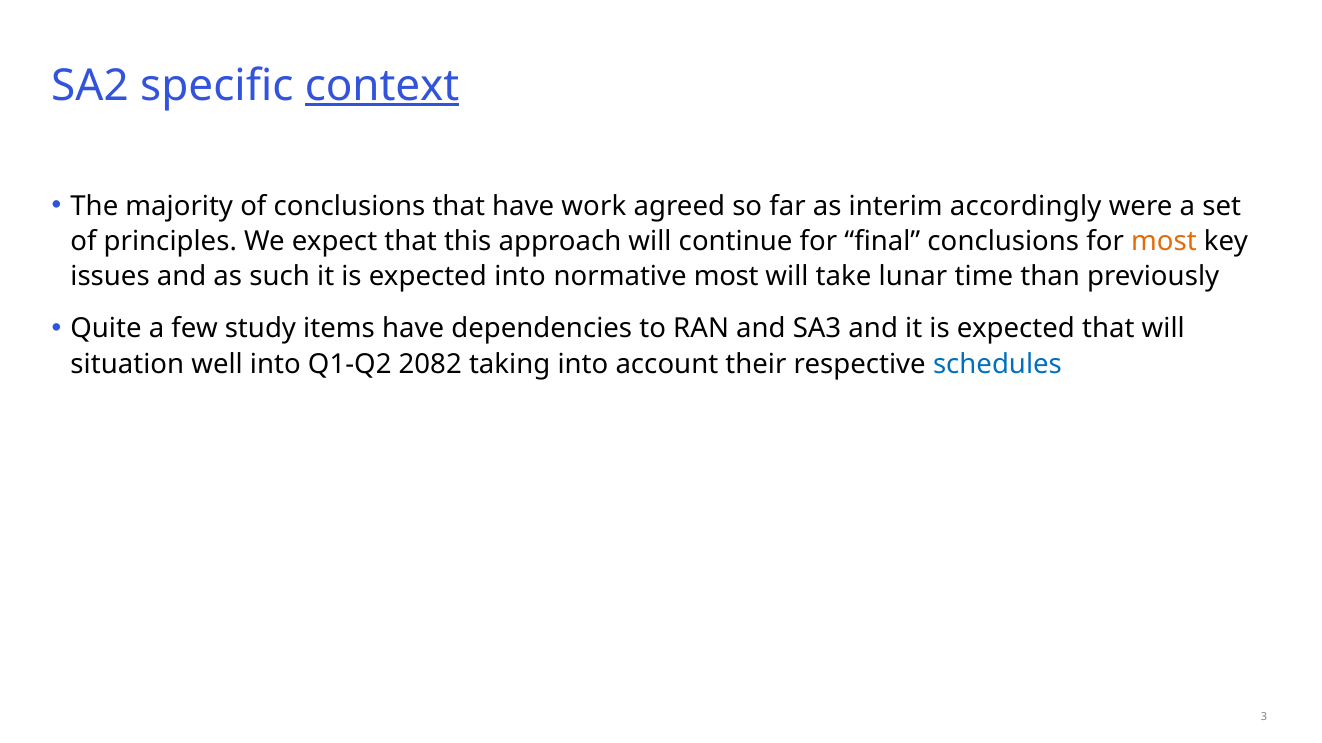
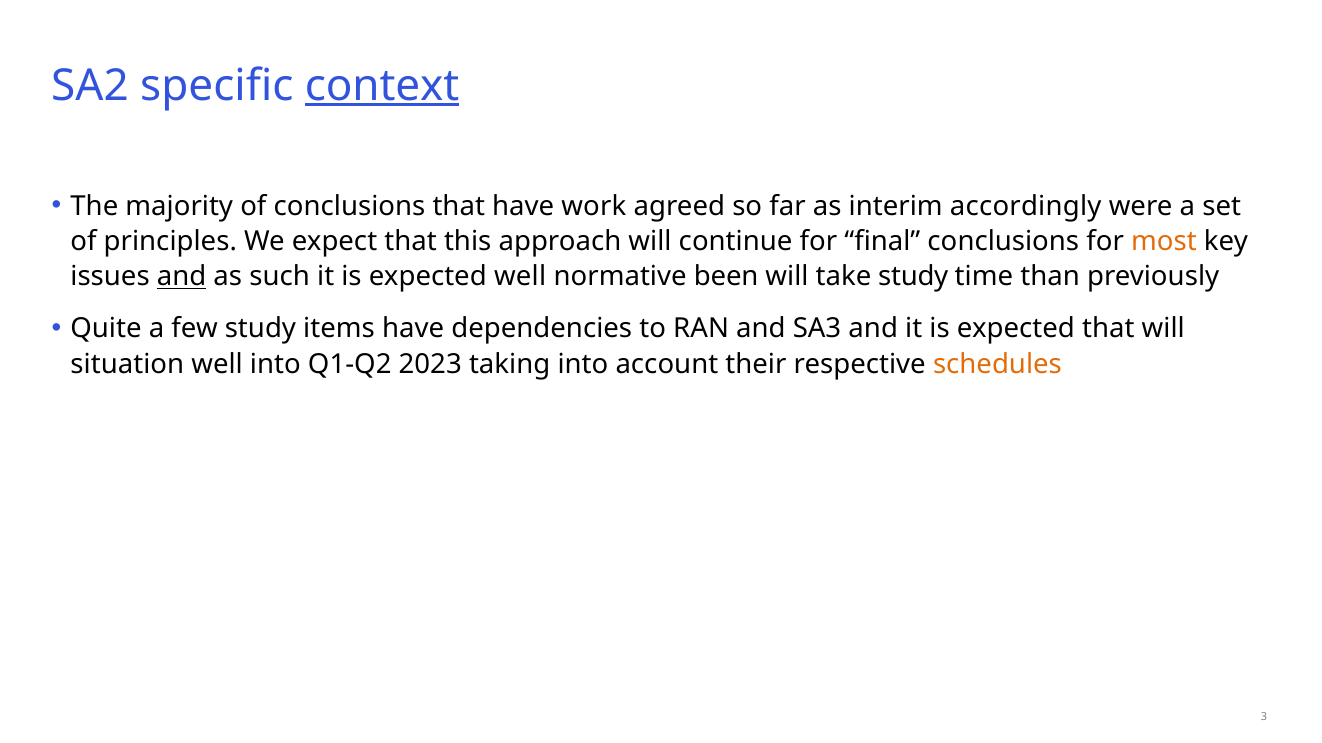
and at (182, 277) underline: none -> present
expected into: into -> well
normative most: most -> been
take lunar: lunar -> study
2082: 2082 -> 2023
schedules colour: blue -> orange
